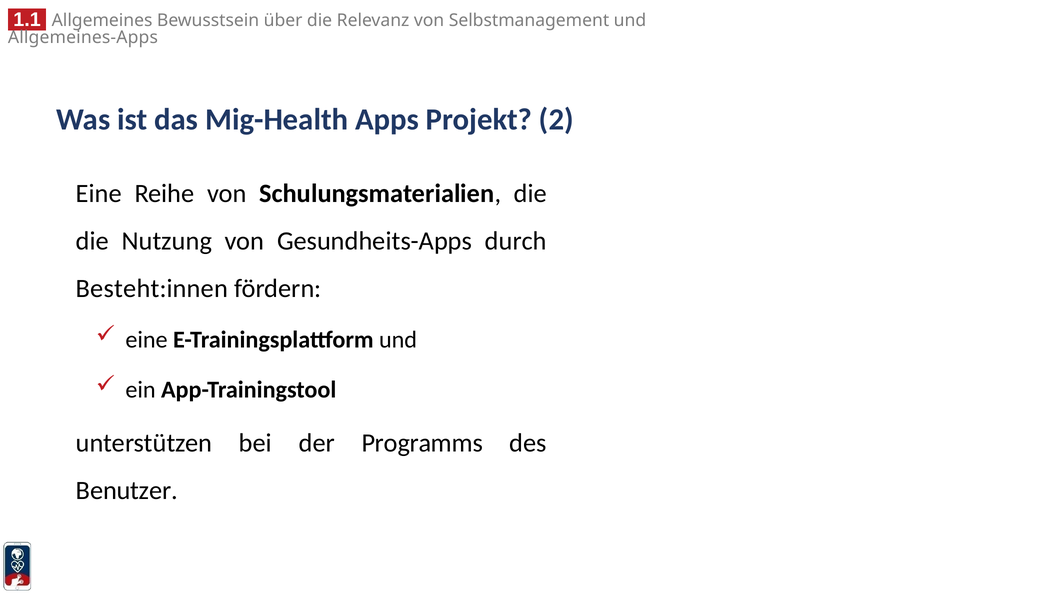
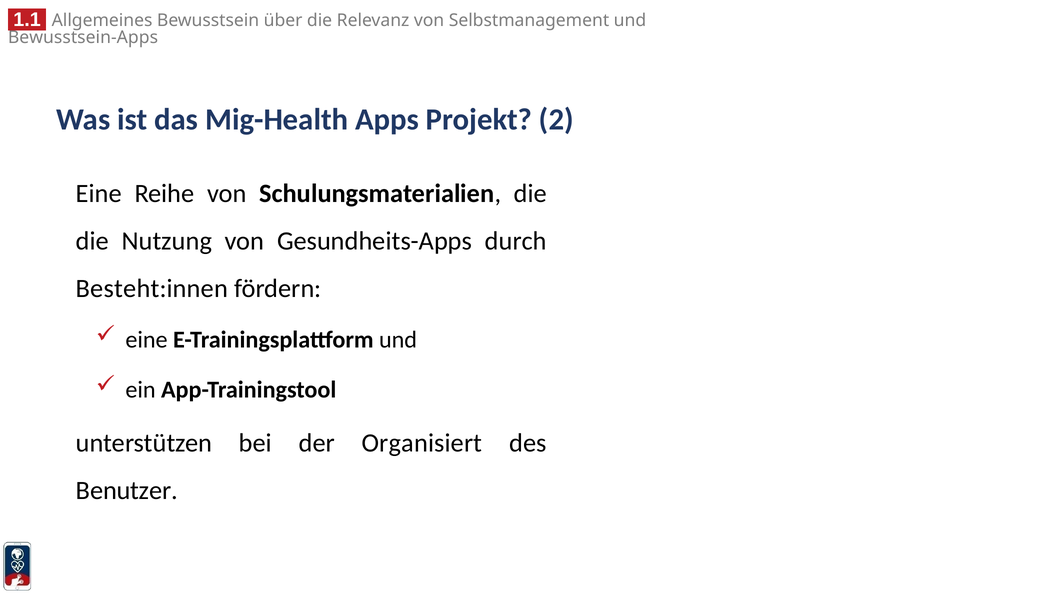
Allgemeines-Apps: Allgemeines-Apps -> Bewusstsein-Apps
Programms: Programms -> Organisiert
